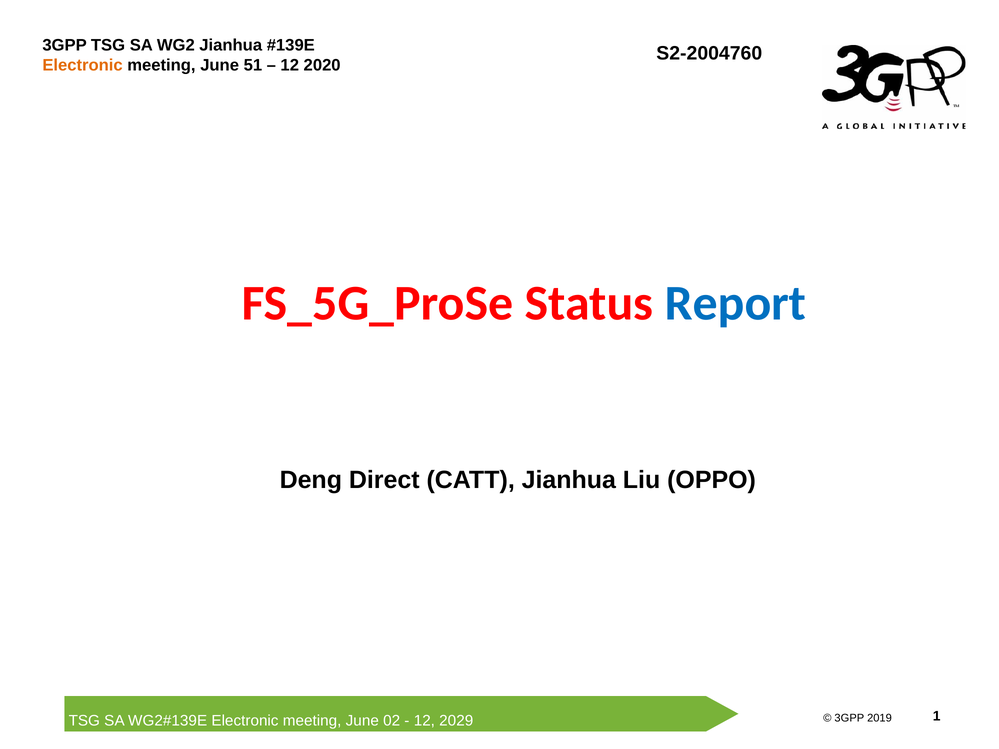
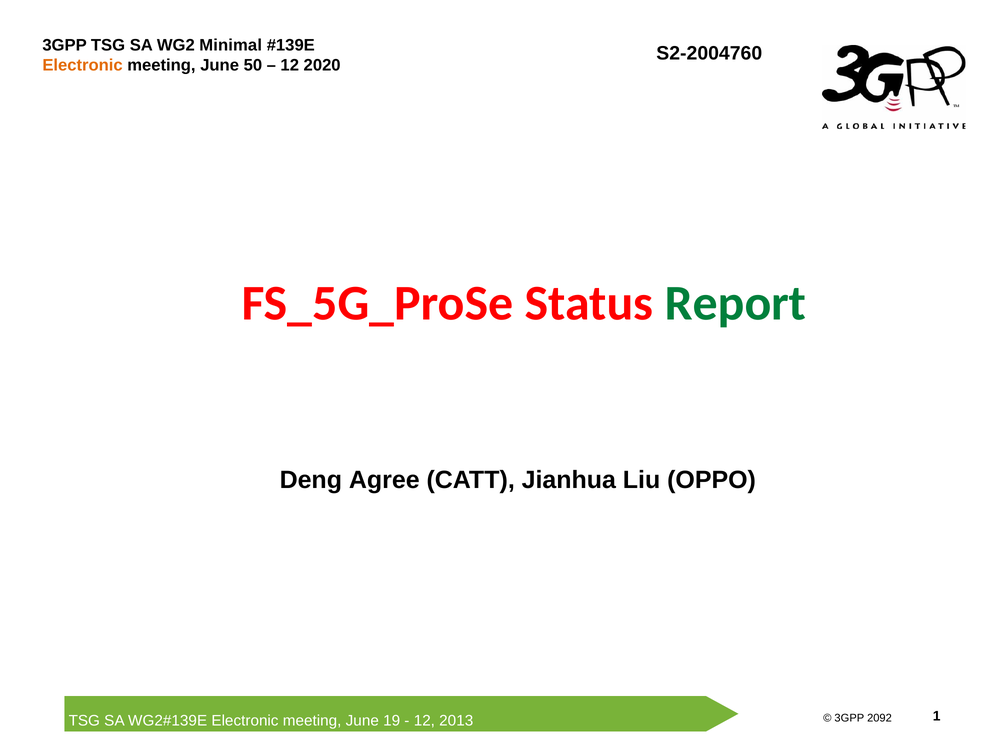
WG2 Jianhua: Jianhua -> Minimal
51: 51 -> 50
Report colour: blue -> green
Direct: Direct -> Agree
2019: 2019 -> 2092
02: 02 -> 19
2029: 2029 -> 2013
